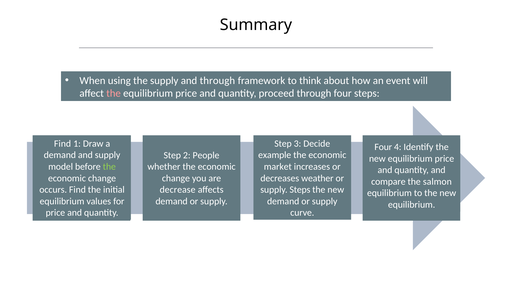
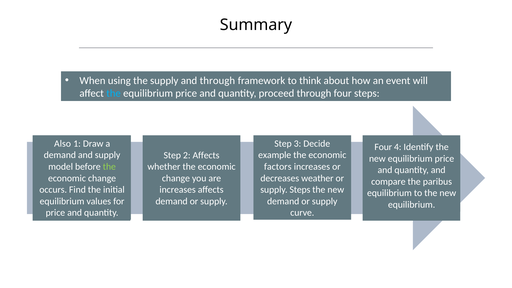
the at (114, 93) colour: pink -> light blue
Find at (63, 144): Find -> Also
2 People: People -> Affects
market: market -> factors
salmon: salmon -> paribus
decrease at (178, 190): decrease -> increases
